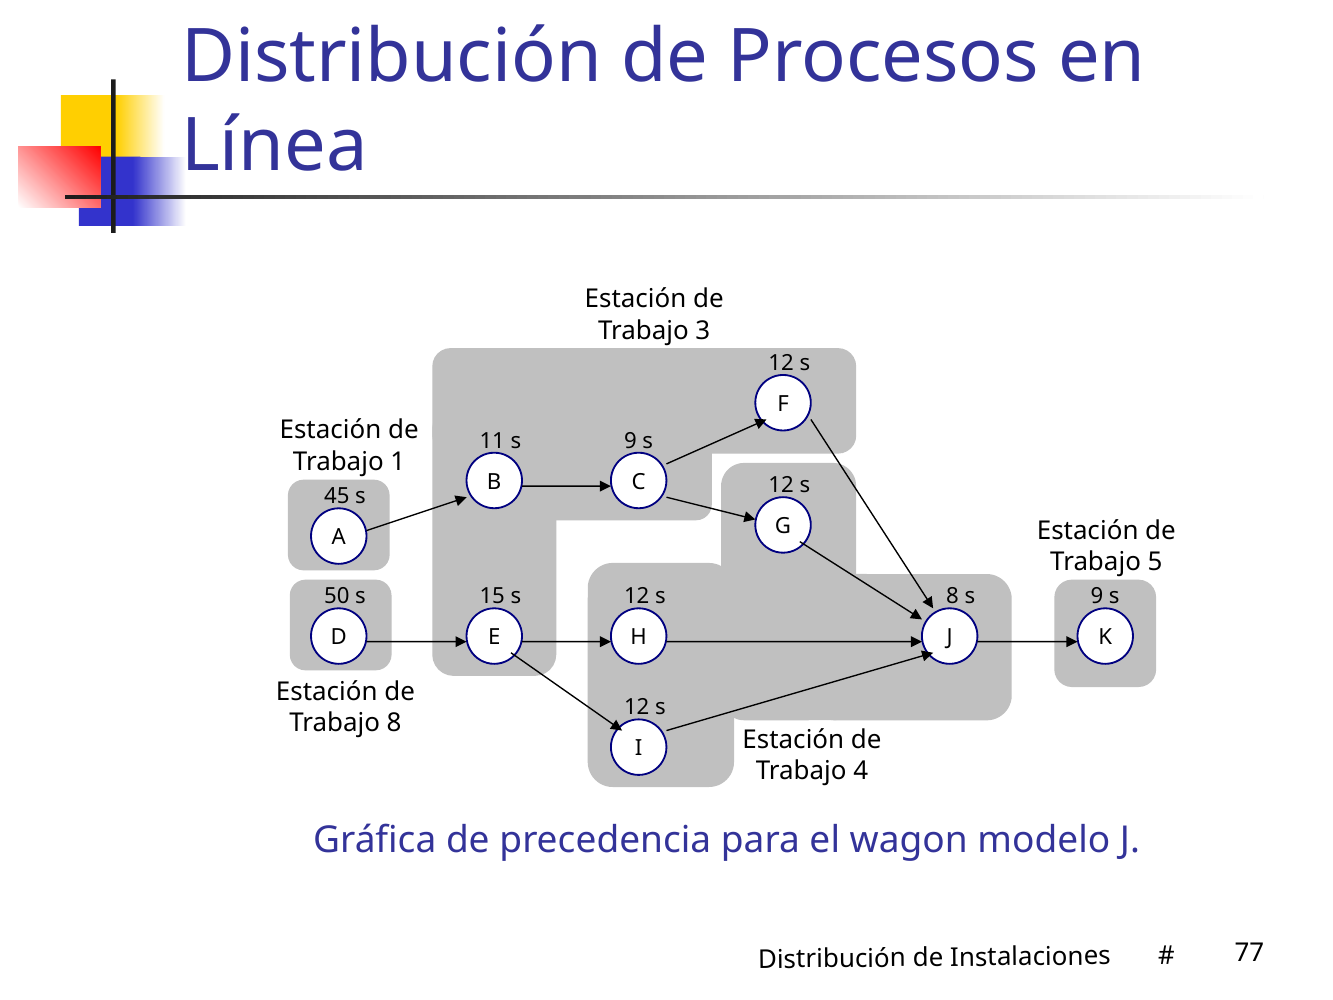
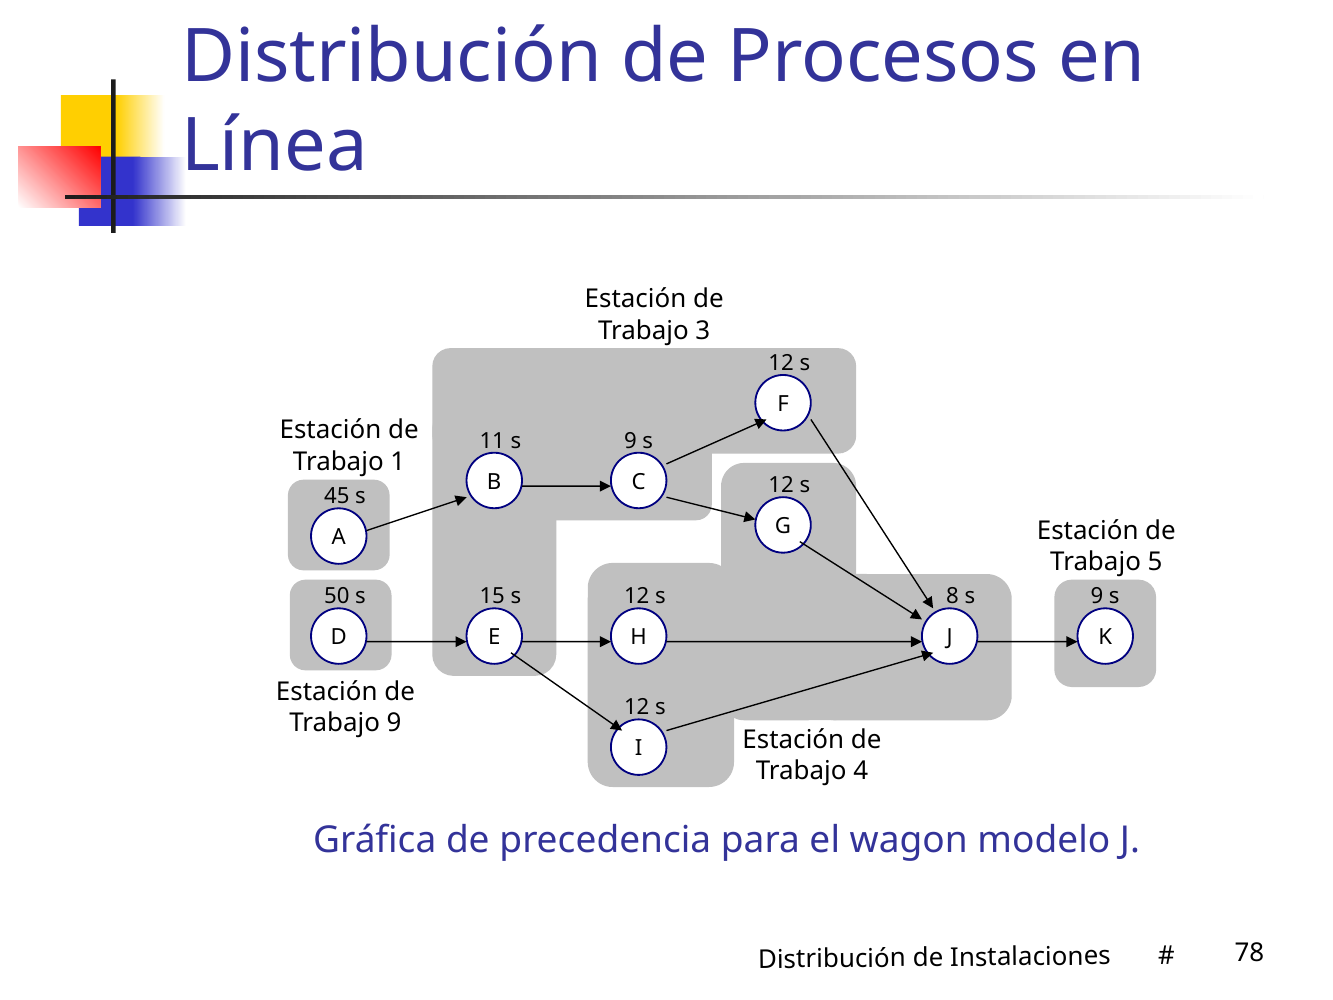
Trabajo 8: 8 -> 9
77: 77 -> 78
